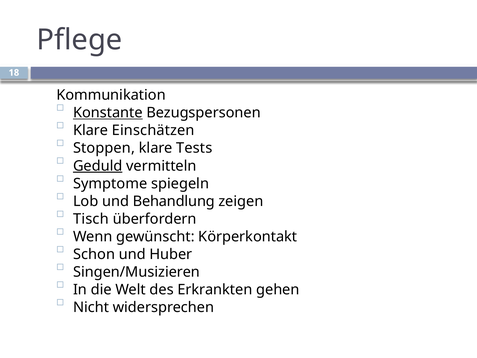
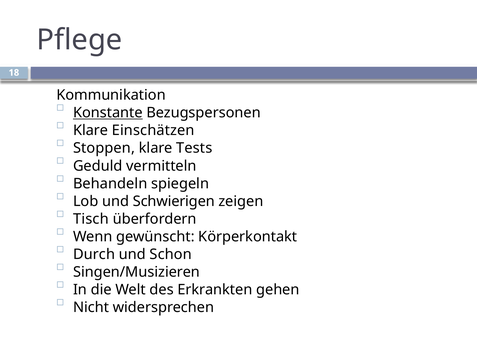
Geduld underline: present -> none
Symptome: Symptome -> Behandeln
Behandlung: Behandlung -> Schwierigen
Schon: Schon -> Durch
Huber: Huber -> Schon
